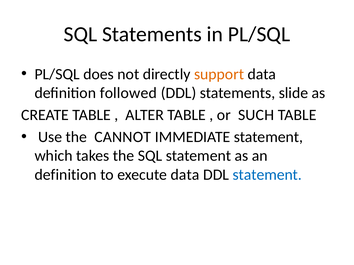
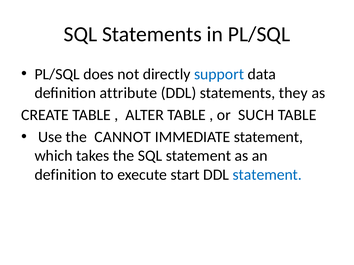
support colour: orange -> blue
followed: followed -> attribute
slide: slide -> they
execute data: data -> start
